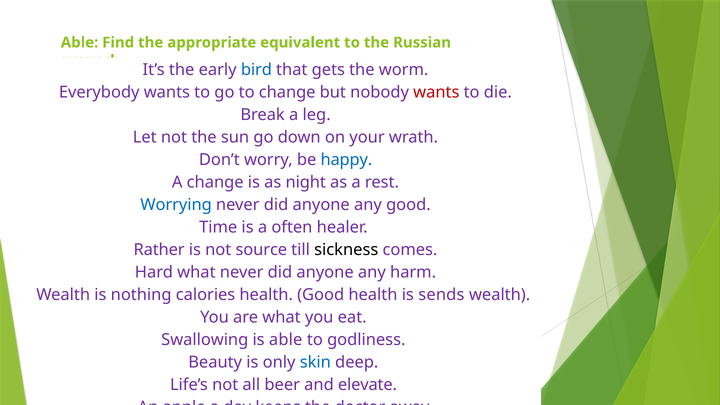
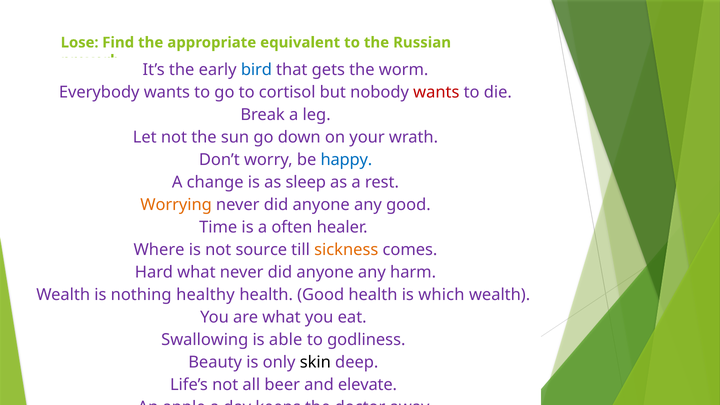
Able at (80, 43): Able -> Lose
to change: change -> cortisol
night: night -> sleep
Worrying colour: blue -> orange
Rather: Rather -> Where
sickness colour: black -> orange
calories: calories -> healthy
sends: sends -> which
skin colour: blue -> black
